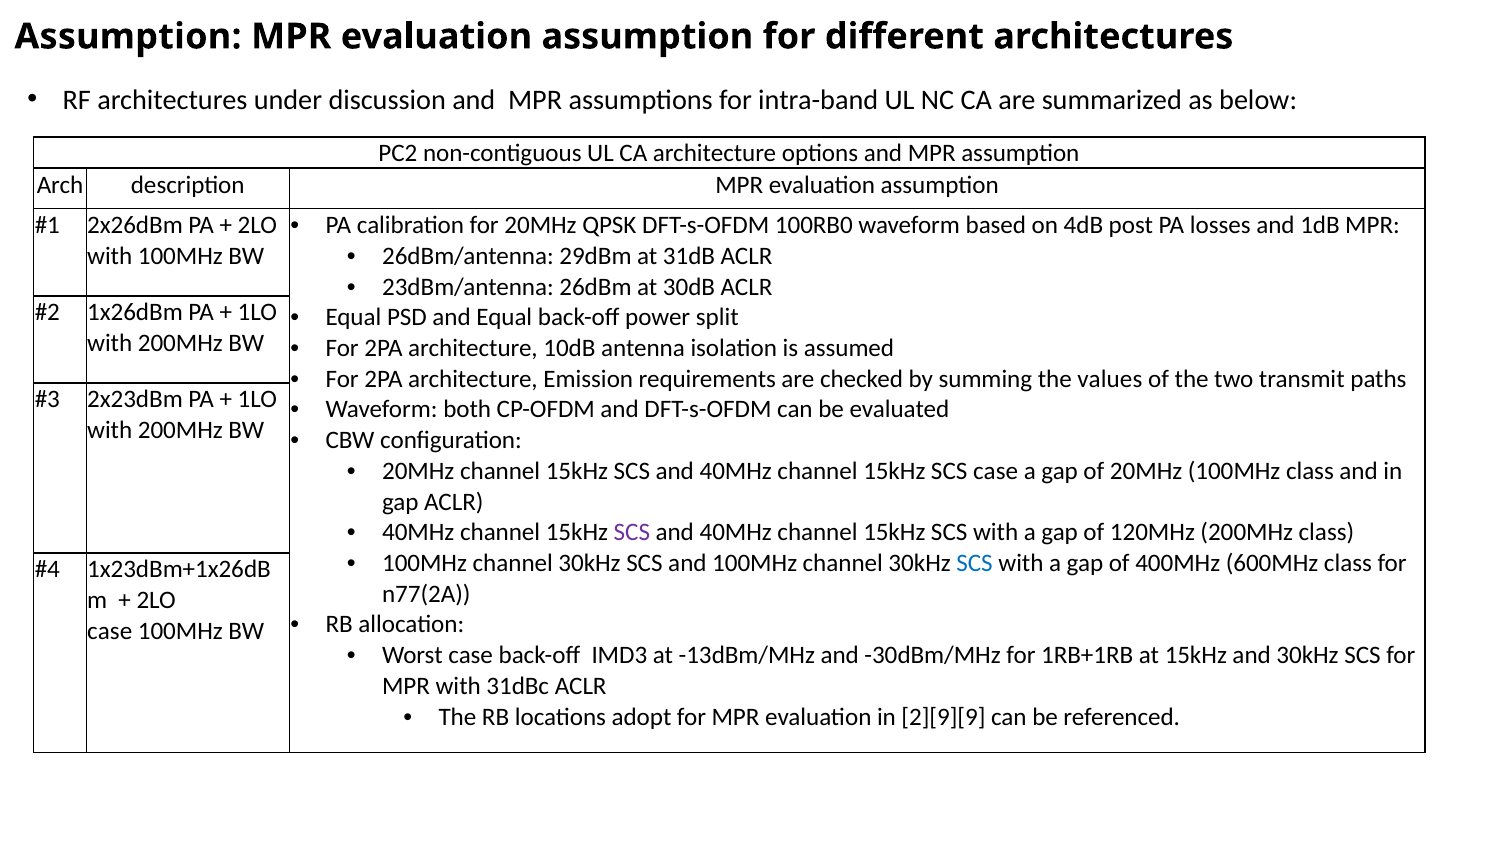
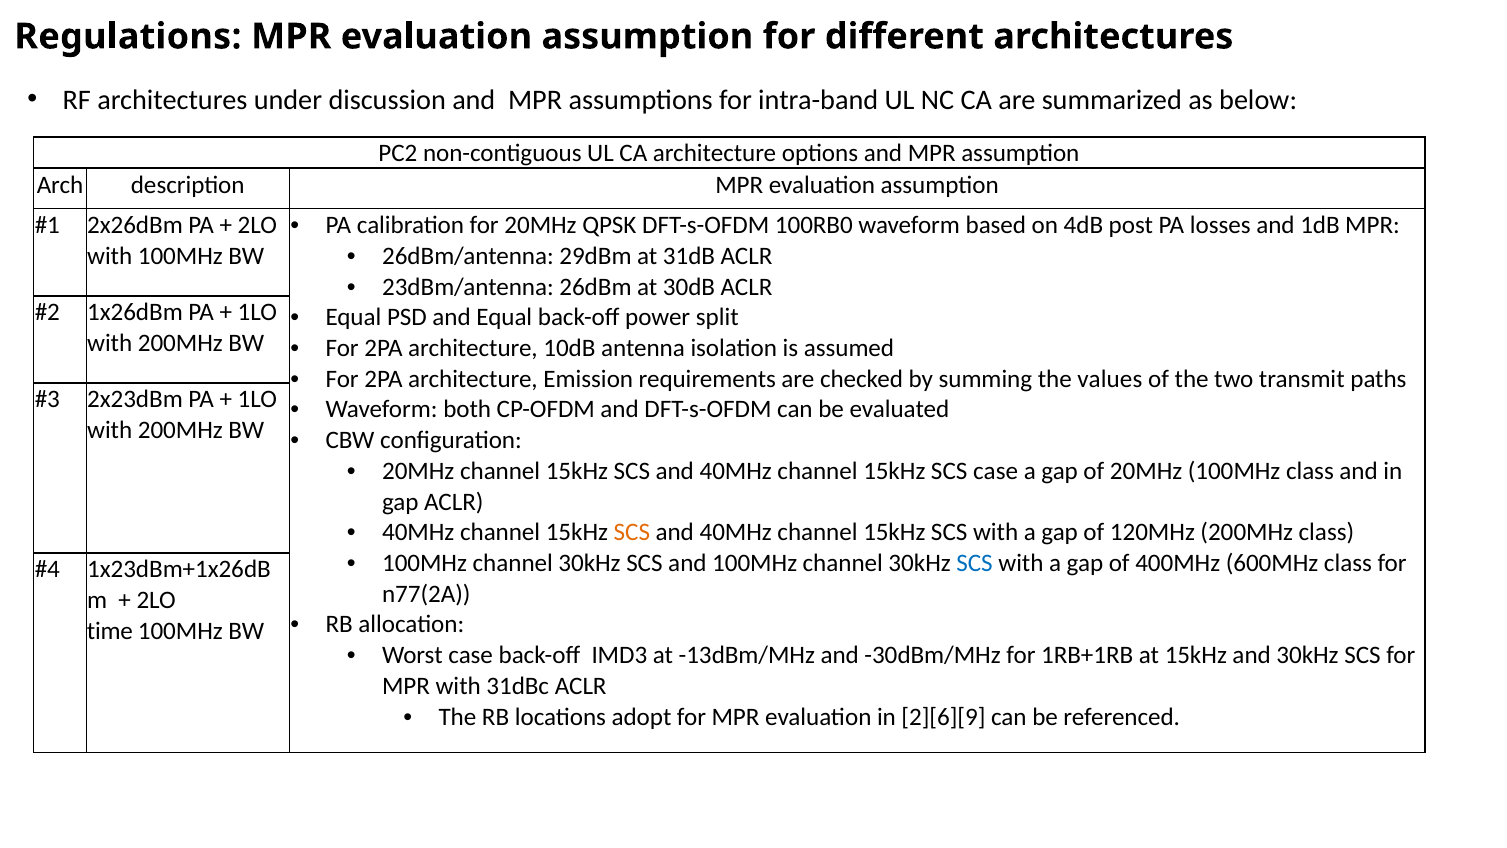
Assumption at (128, 37): Assumption -> Regulations
SCS at (632, 532) colour: purple -> orange
case at (110, 631): case -> time
2][9][9: 2][9][9 -> 2][6][9
